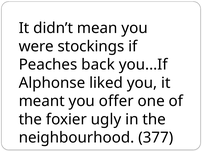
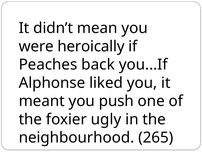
stockings: stockings -> heroically
offer: offer -> push
377: 377 -> 265
